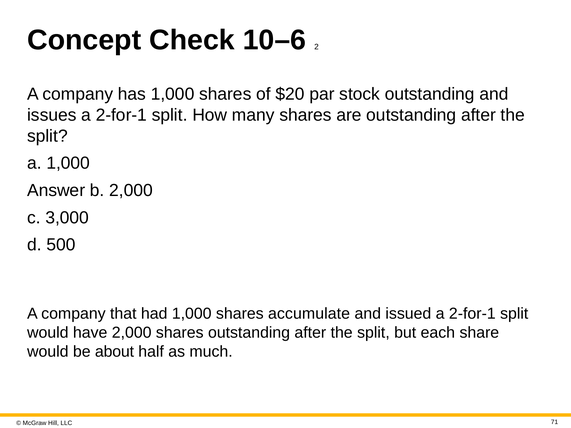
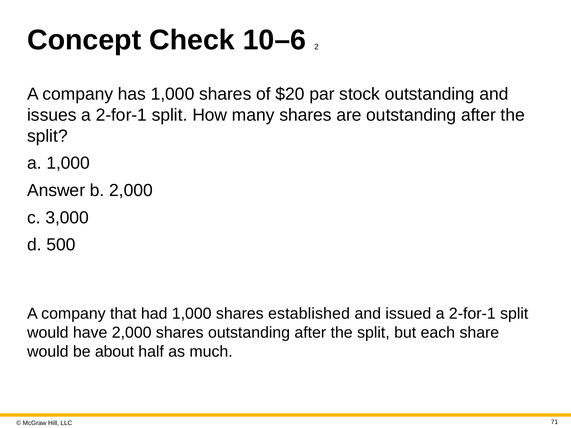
accumulate: accumulate -> established
